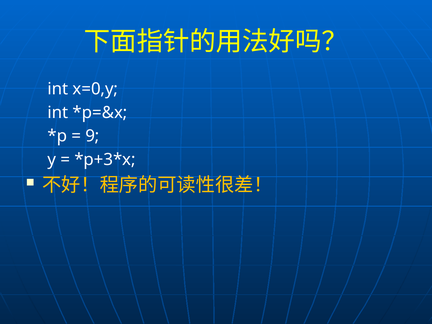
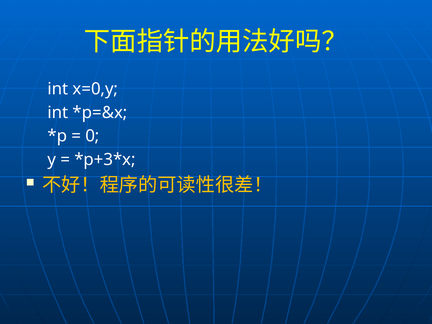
9: 9 -> 0
